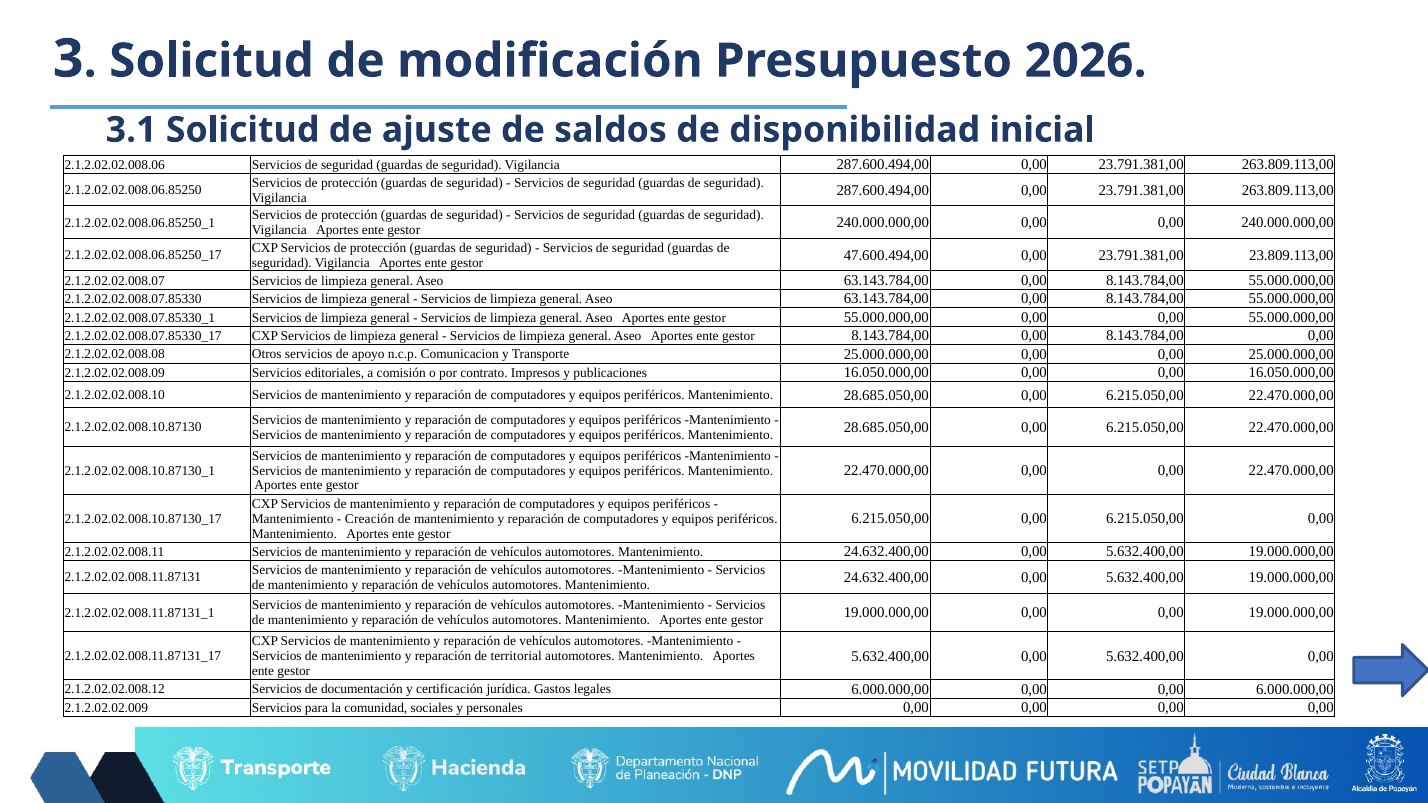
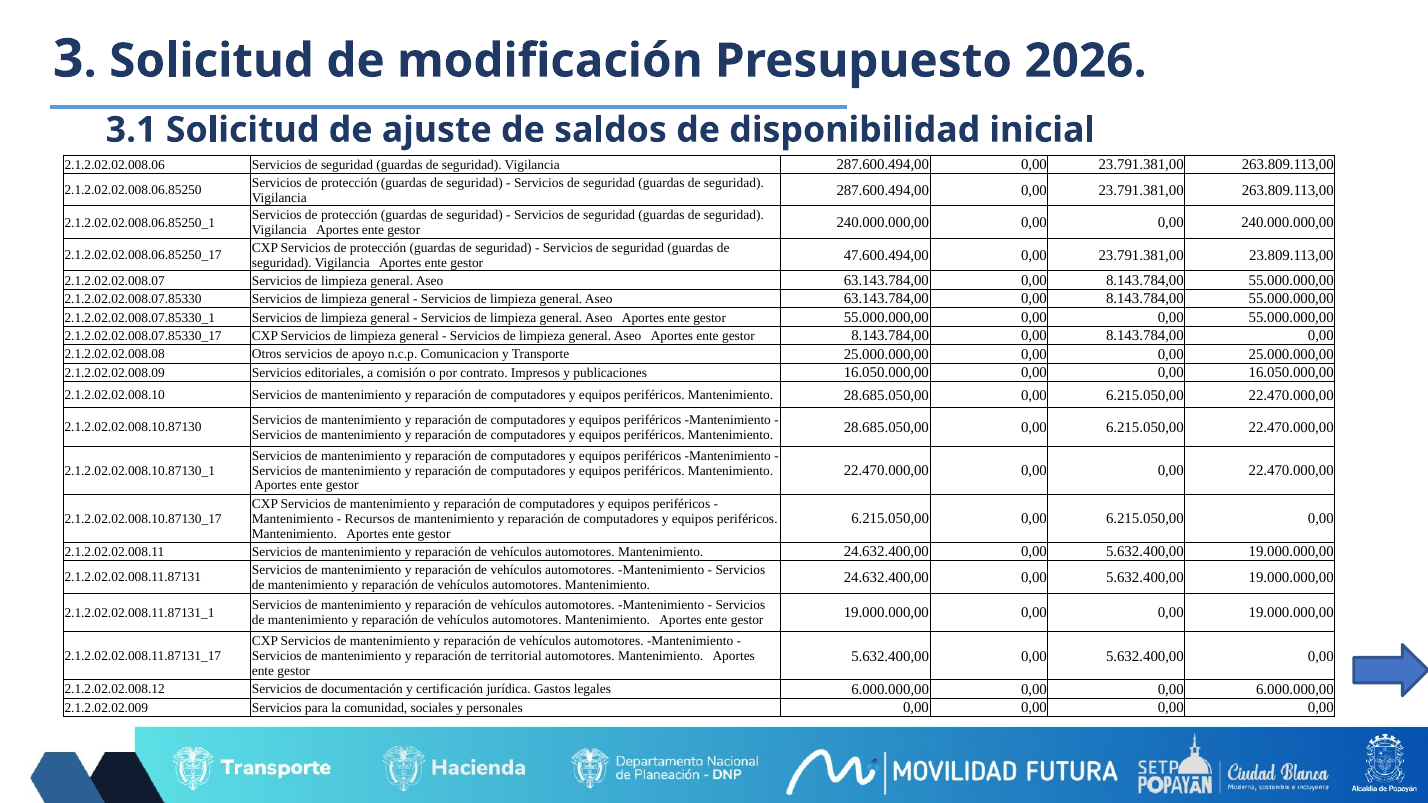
Creación: Creación -> Recursos
